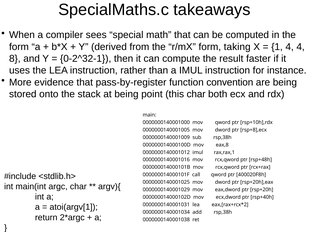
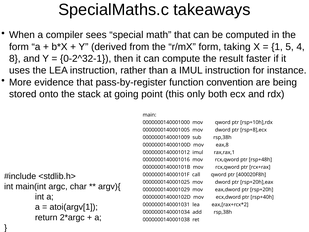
1 4: 4 -> 5
at being: being -> going
this char: char -> only
